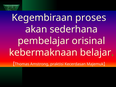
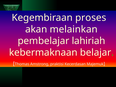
sederhana: sederhana -> melainkan
orisinal: orisinal -> lahiriah
